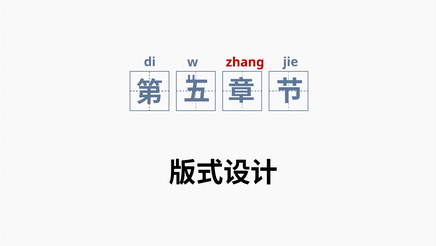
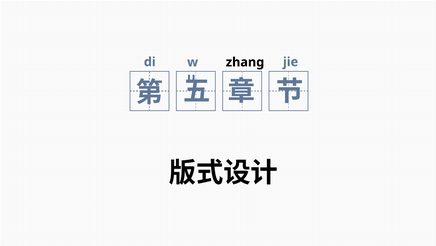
zhang colour: red -> black
